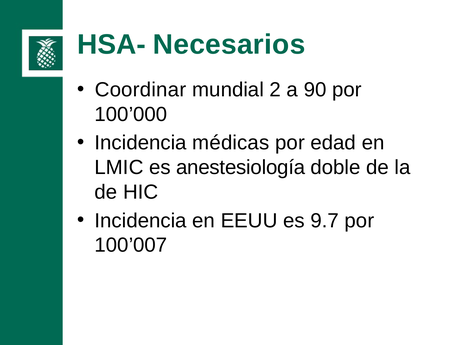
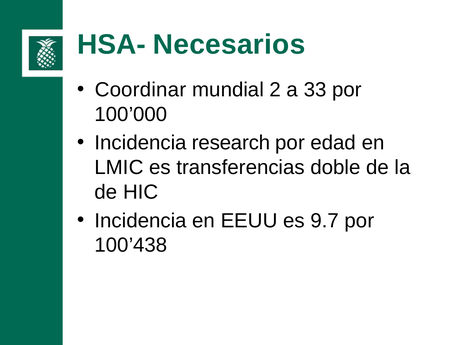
90: 90 -> 33
médicas: médicas -> research
anestesiología: anestesiología -> transferencias
100’007: 100’007 -> 100’438
